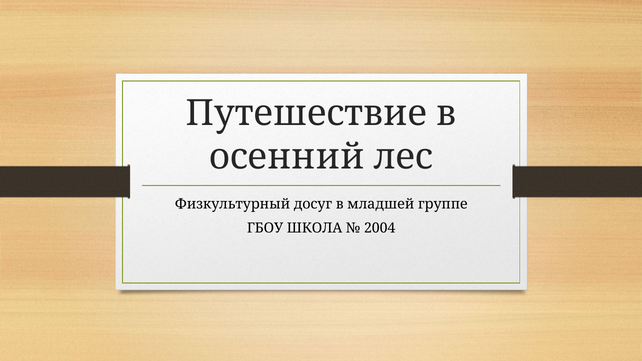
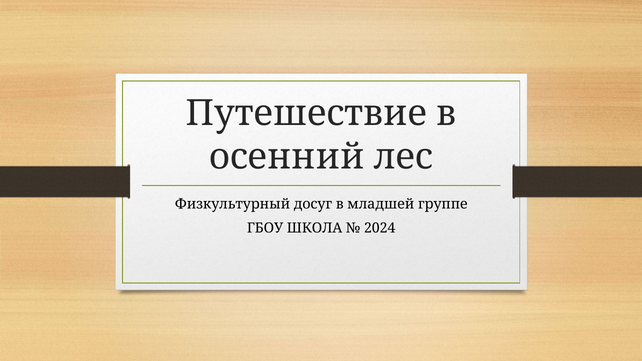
2004: 2004 -> 2024
